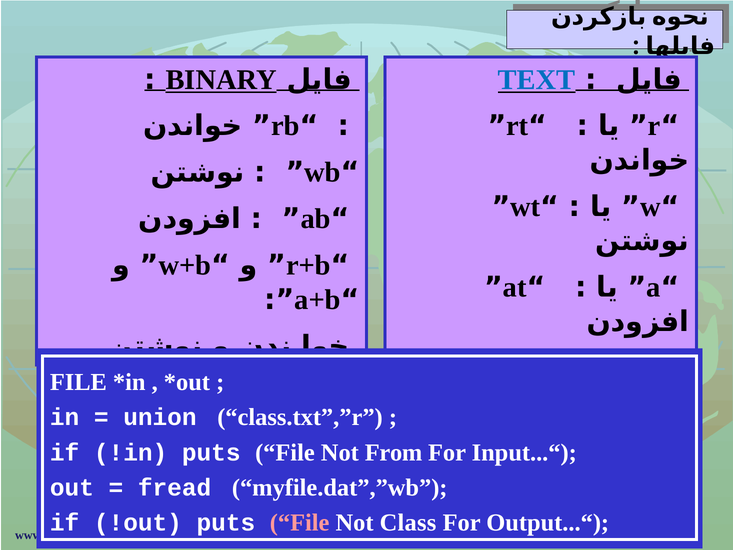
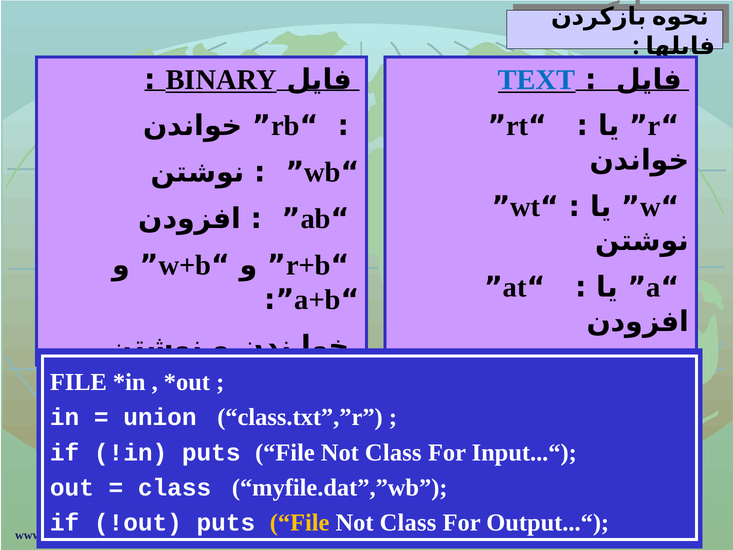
From at (394, 452): From -> Class
fread at (175, 487): fread -> class
File at (300, 523) colour: pink -> yellow
